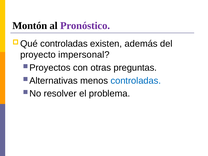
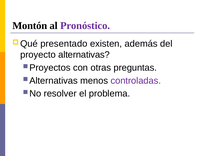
controladas at (64, 44): controladas -> presentado
impersonal: impersonal -> alternativas
controladas at (136, 81) colour: blue -> purple
